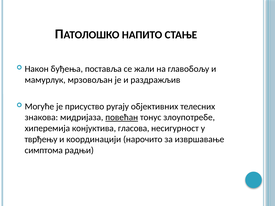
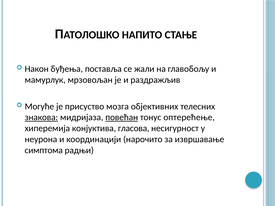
ругају: ругају -> мозга
знакова underline: none -> present
злоупотребе: злоупотребе -> оптерећење
тврђењу: тврђењу -> неурона
